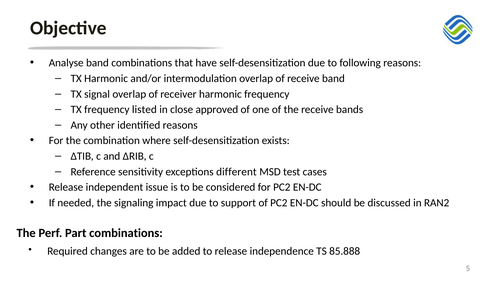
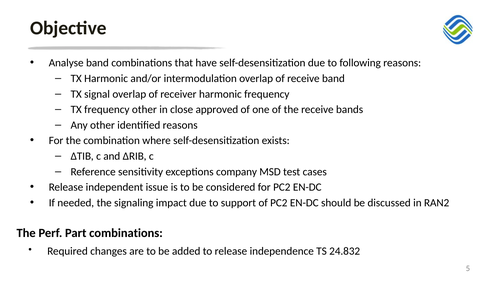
frequency listed: listed -> other
different: different -> company
85.888: 85.888 -> 24.832
